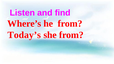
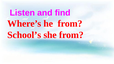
Today’s: Today’s -> School’s
